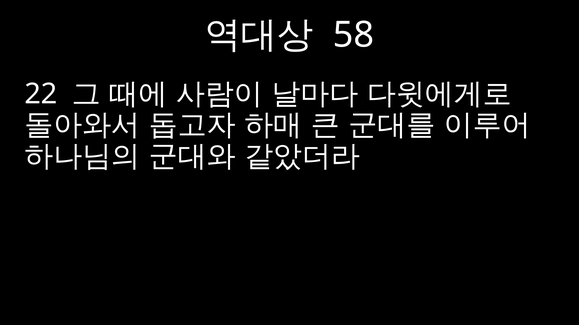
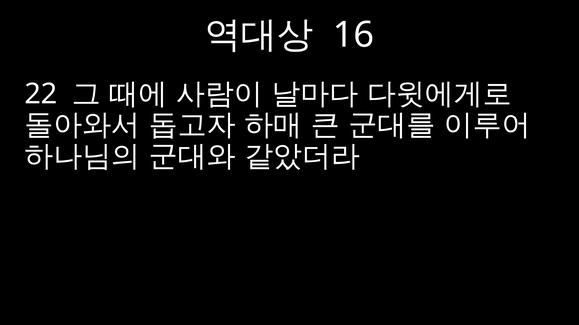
58: 58 -> 16
